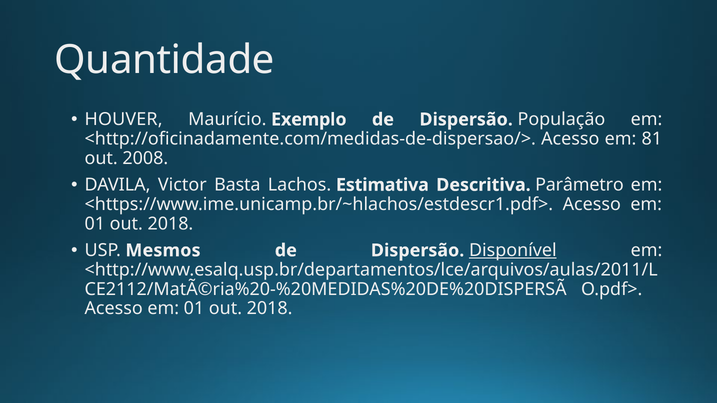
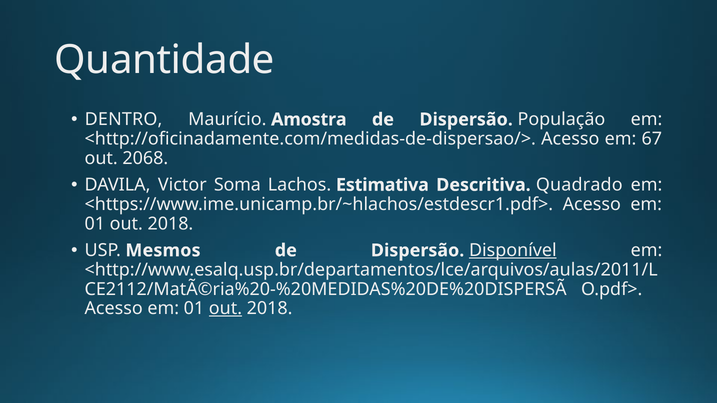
HOUVER: HOUVER -> DENTRO
Exemplo: Exemplo -> Amostra
81: 81 -> 67
2008: 2008 -> 2068
Basta: Basta -> Soma
Parâmetro: Parâmetro -> Quadrado
out at (225, 309) underline: none -> present
